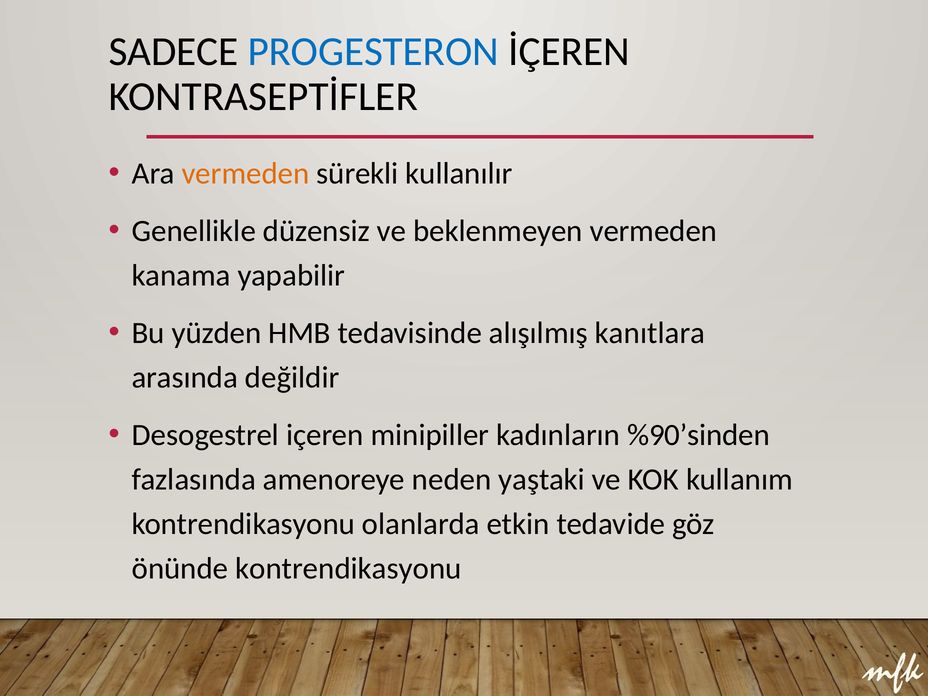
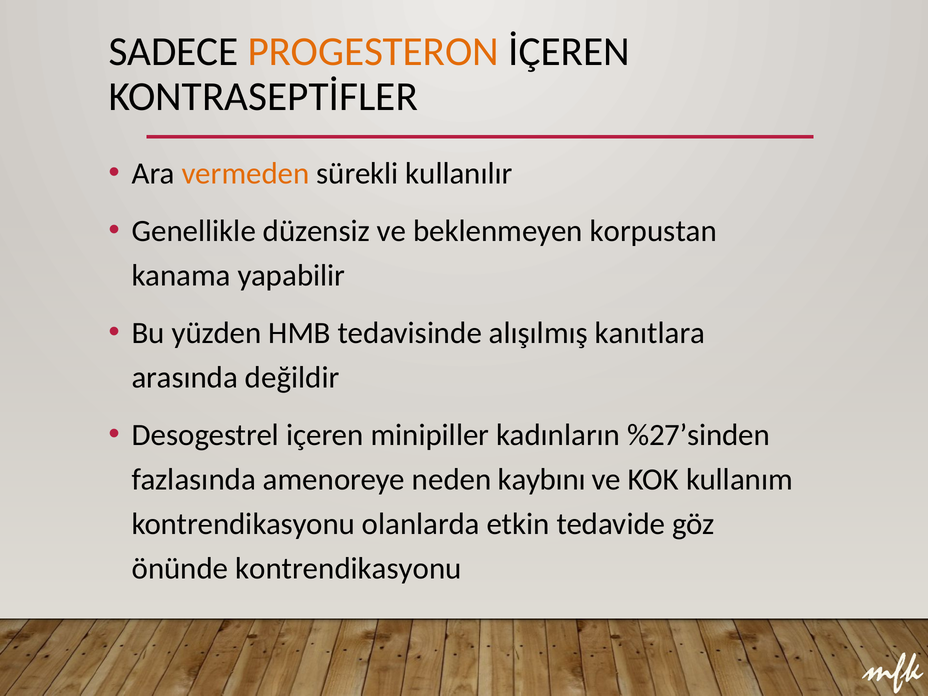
PROGESTERON colour: blue -> orange
beklenmeyen vermeden: vermeden -> korpustan
%90’sinden: %90’sinden -> %27’sinden
yaştaki: yaştaki -> kaybını
